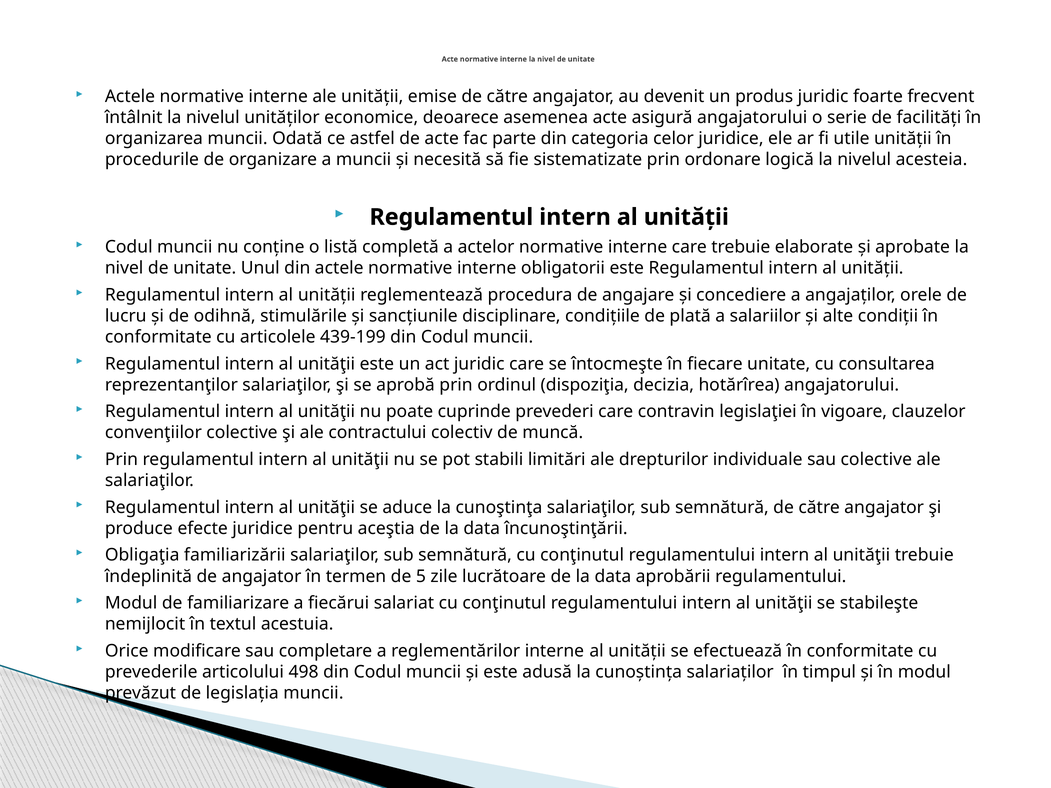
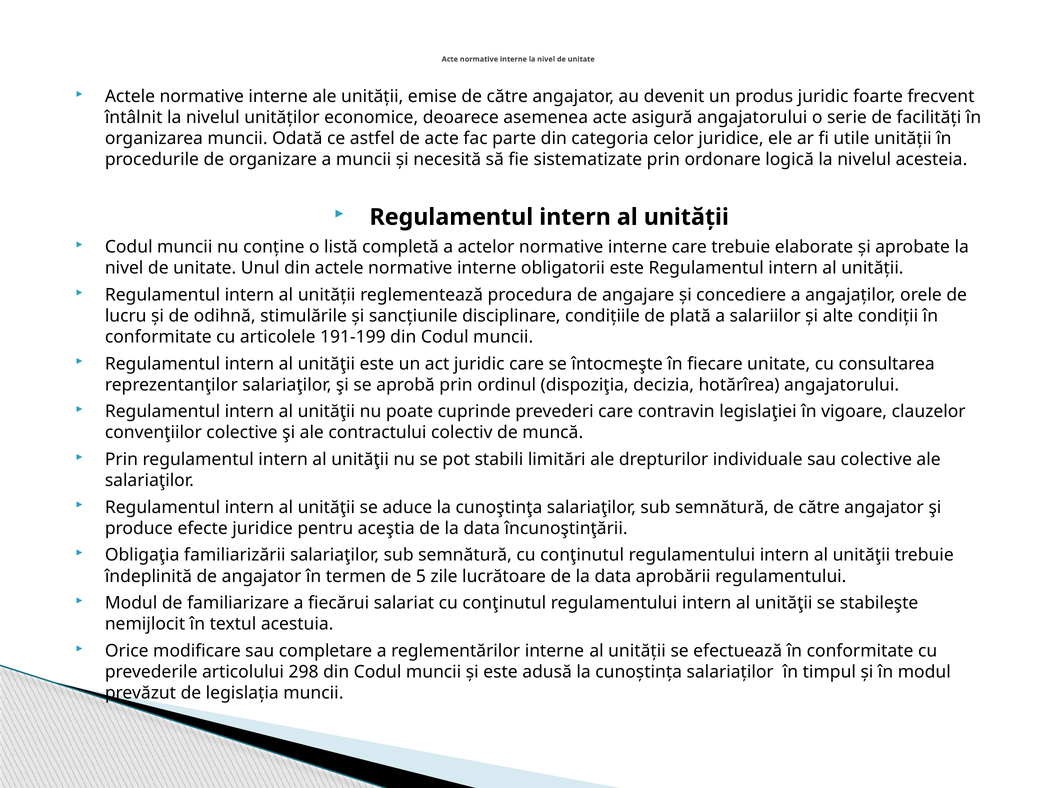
439-199: 439-199 -> 191-199
498: 498 -> 298
